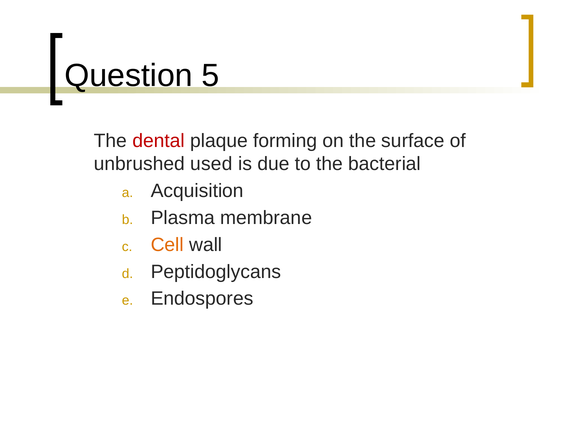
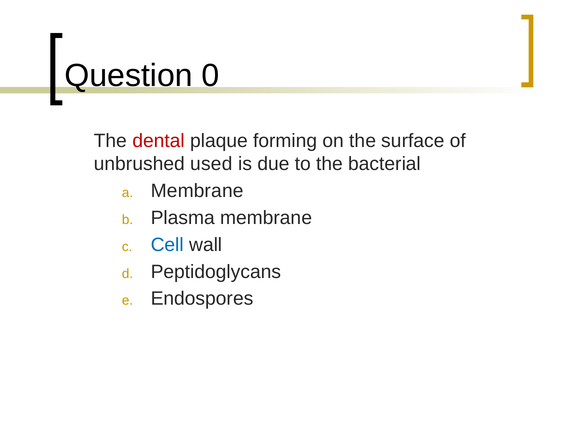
5: 5 -> 0
Acquisition at (197, 191): Acquisition -> Membrane
Cell colour: orange -> blue
